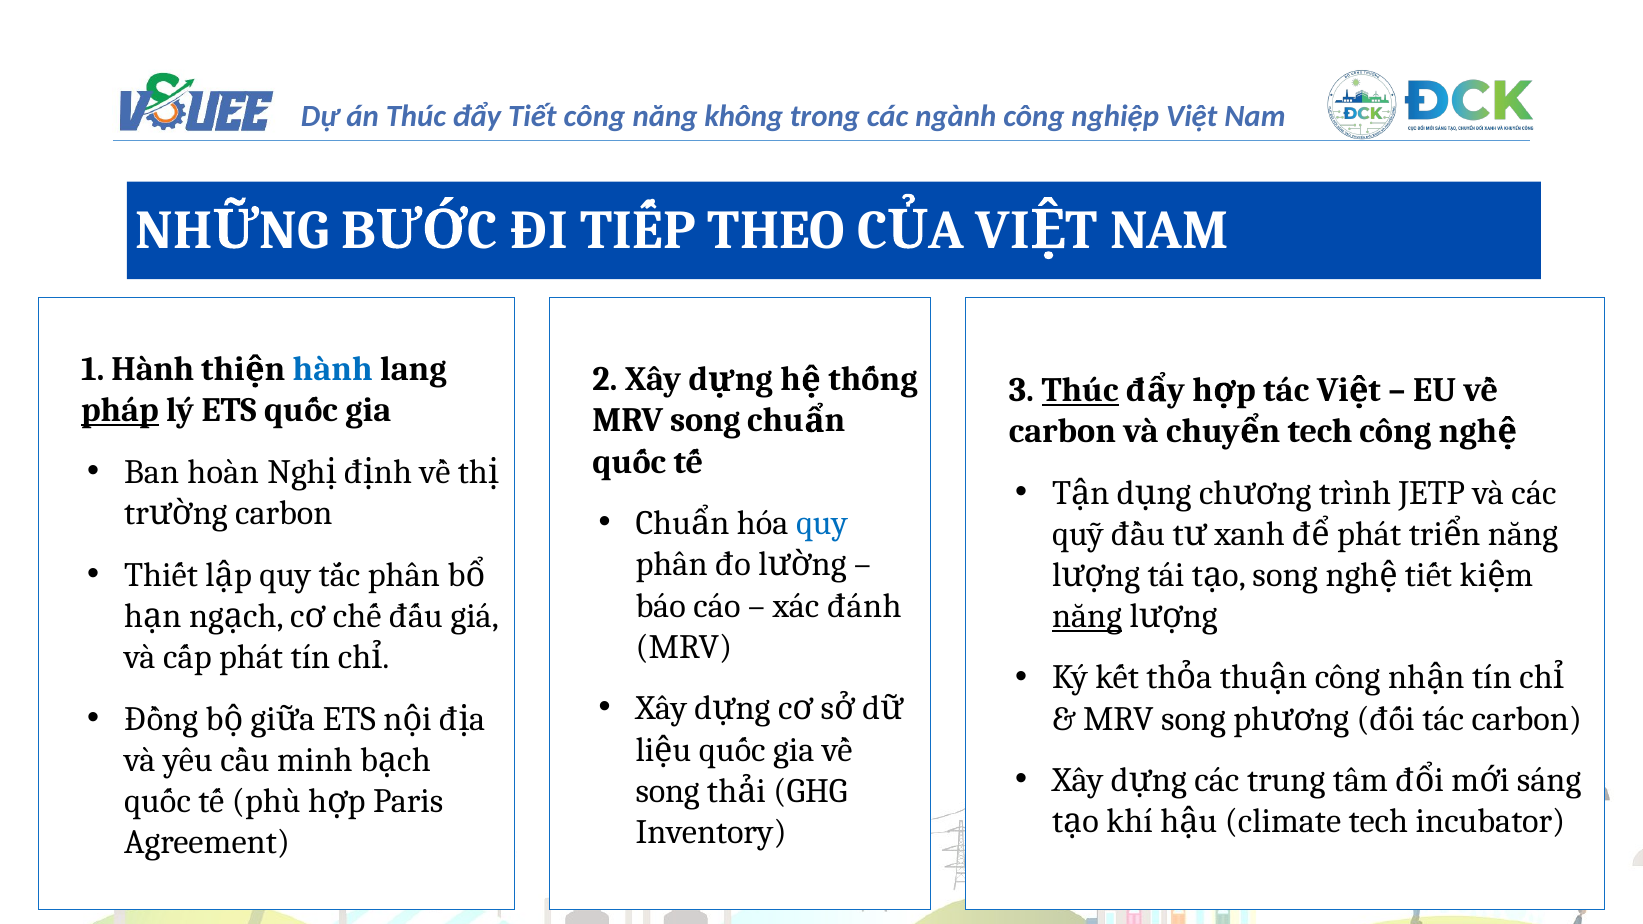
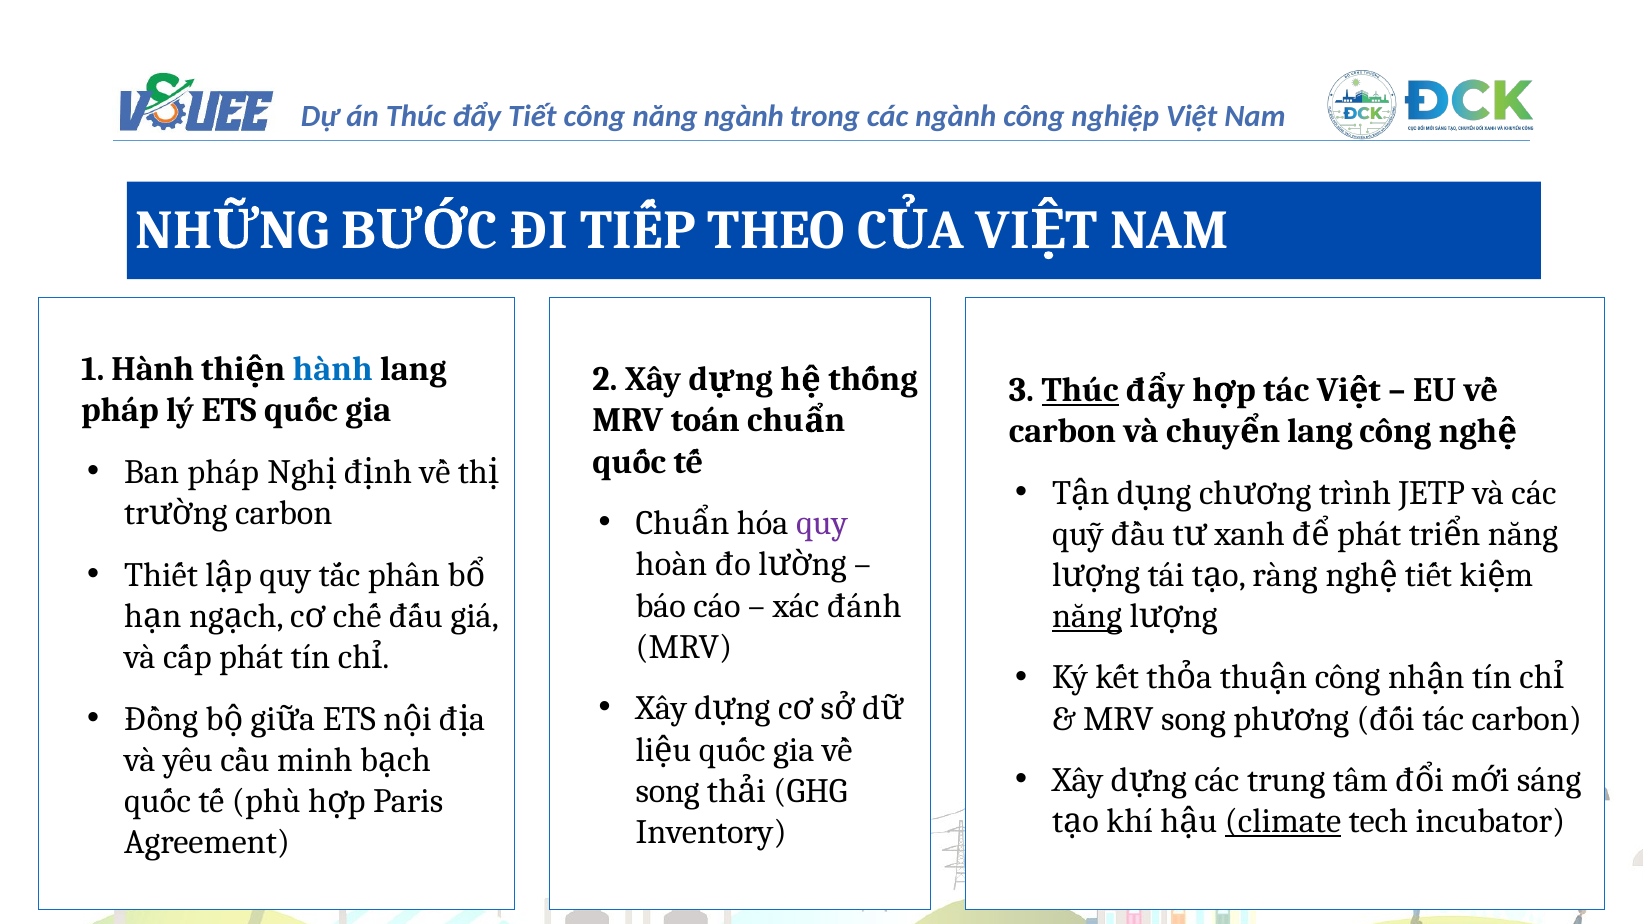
năng không: không -> ngành
pháp at (120, 410) underline: present -> none
song at (705, 421): song -> toán
tech at (1320, 431): tech -> lang
Ban hoàn: hoàn -> pháp
quy at (822, 524) colour: blue -> purple
phần at (672, 565): phần -> hoàn
song at (1285, 575): song -> ràng
climate underline: none -> present
